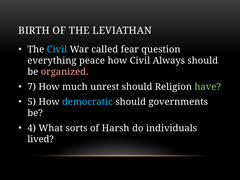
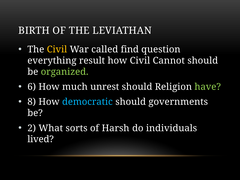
Civil at (57, 49) colour: light blue -> yellow
fear: fear -> find
peace: peace -> result
Always: Always -> Cannot
organized colour: pink -> light green
7: 7 -> 6
5: 5 -> 8
4: 4 -> 2
